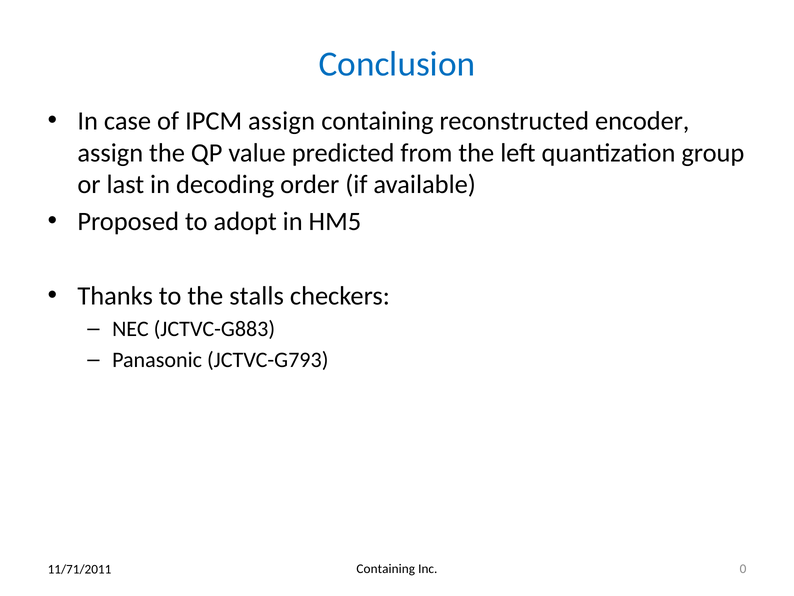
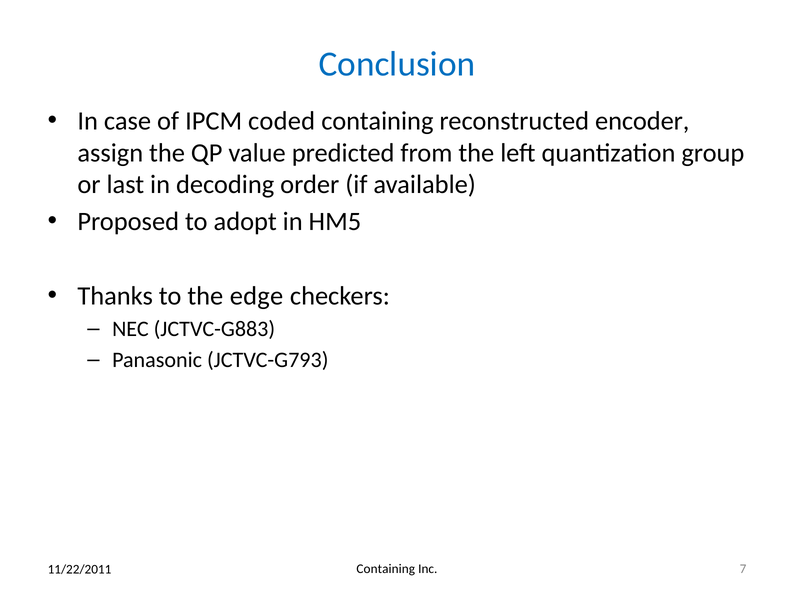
IPCM assign: assign -> coded
stalls: stalls -> edge
0: 0 -> 7
11/71/2011: 11/71/2011 -> 11/22/2011
